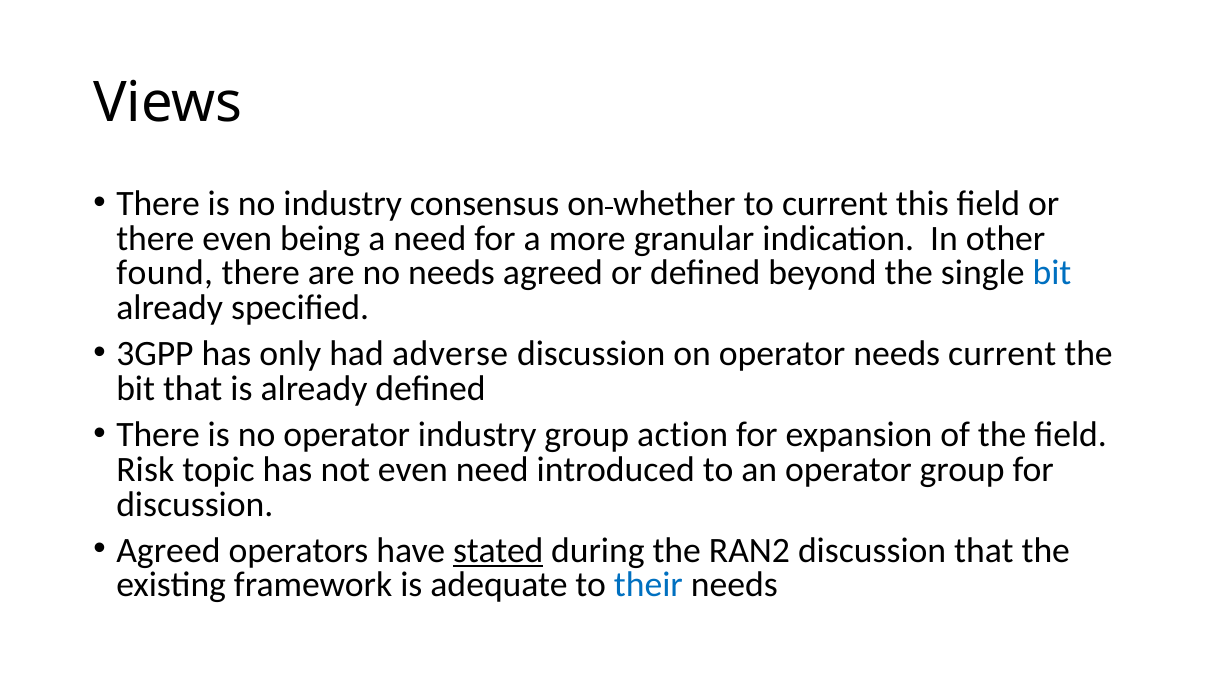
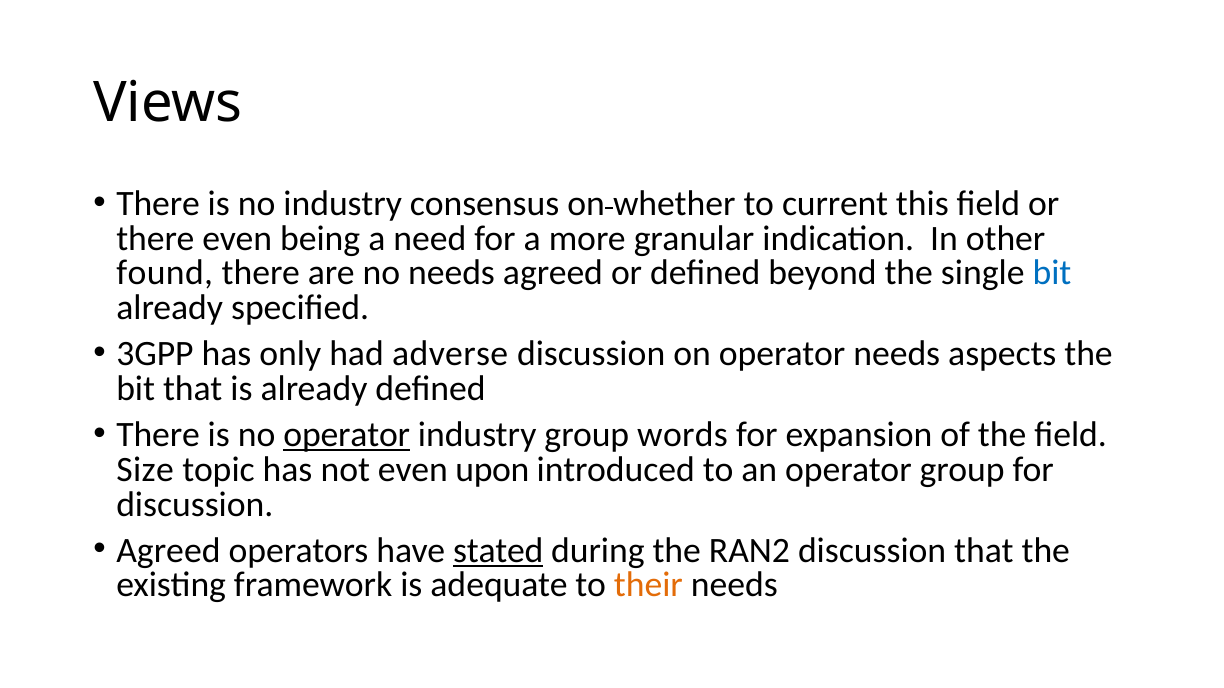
needs current: current -> aspects
operator at (347, 435) underline: none -> present
action: action -> words
Risk: Risk -> Size
even need: need -> upon
their colour: blue -> orange
